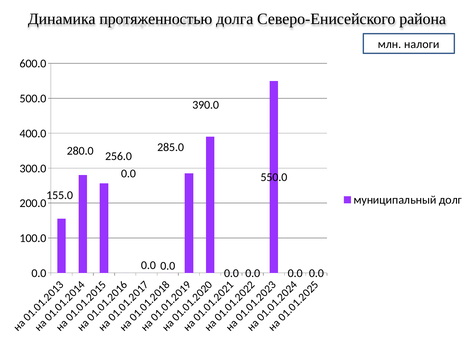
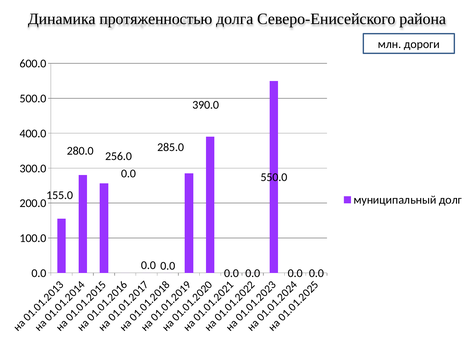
налоги: налоги -> дороги
